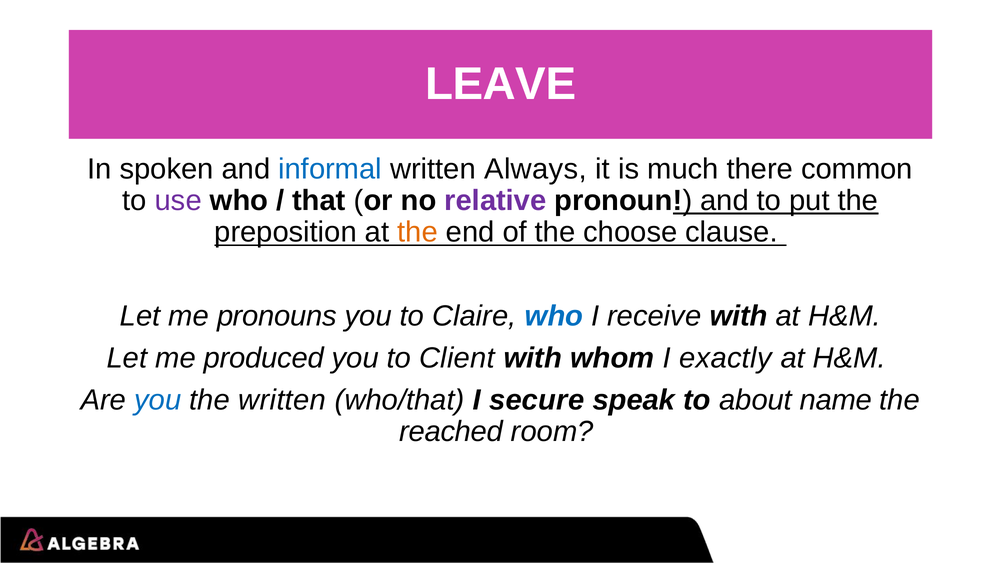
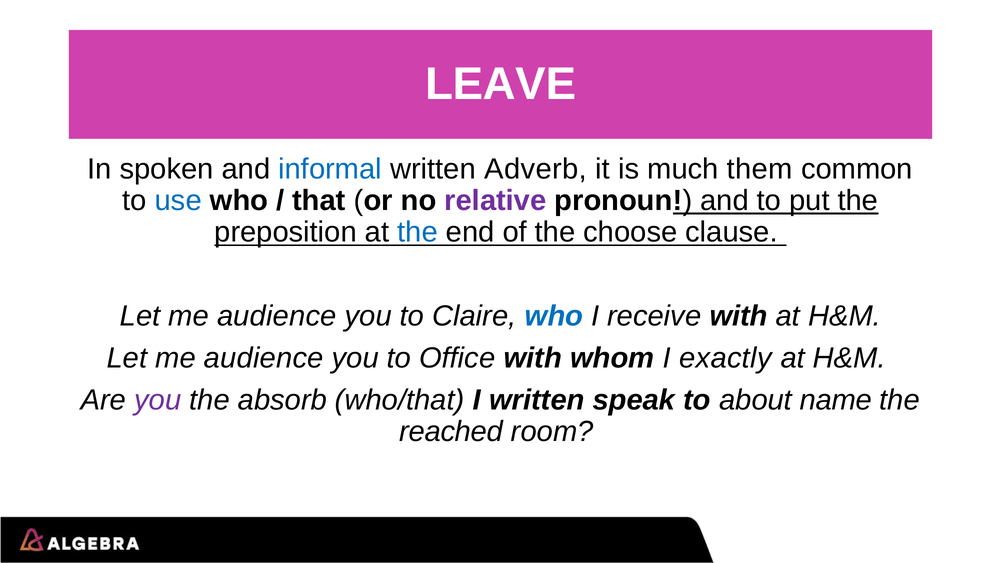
Always: Always -> Adverb
there: there -> them
use colour: purple -> blue
the at (418, 232) colour: orange -> blue
pronouns at (277, 316): pronouns -> audience
produced at (264, 358): produced -> audience
Client: Client -> Office
you at (158, 400) colour: blue -> purple
the written: written -> absorb
I secure: secure -> written
